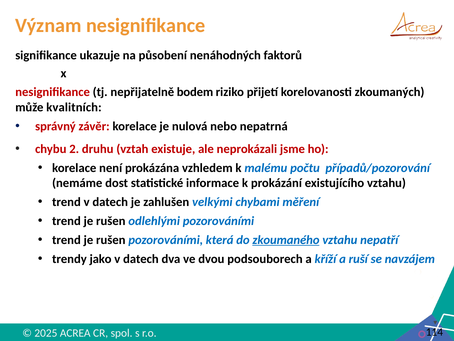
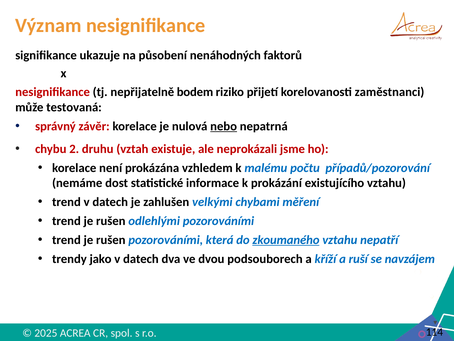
zkoumaných: zkoumaných -> zaměstnanci
kvalitních: kvalitních -> testovaná
nebo underline: none -> present
